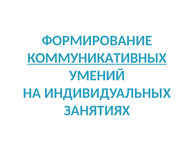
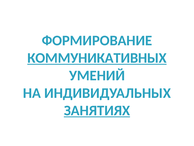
ЗАНЯТИЯХ underline: none -> present
